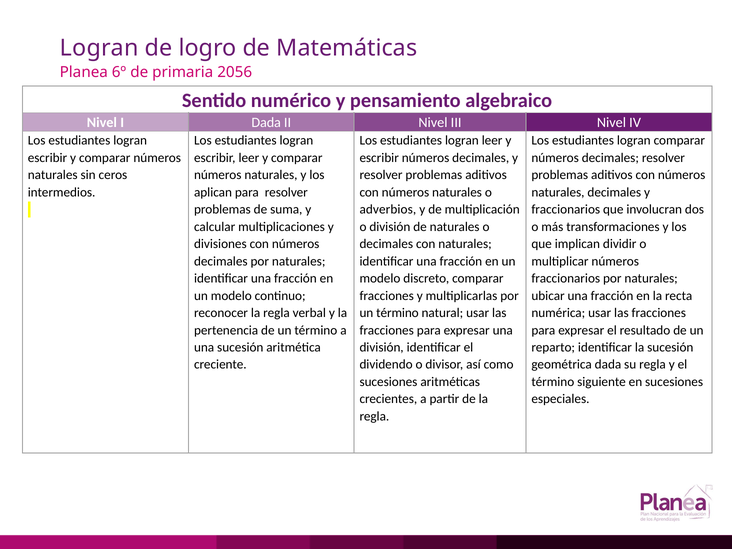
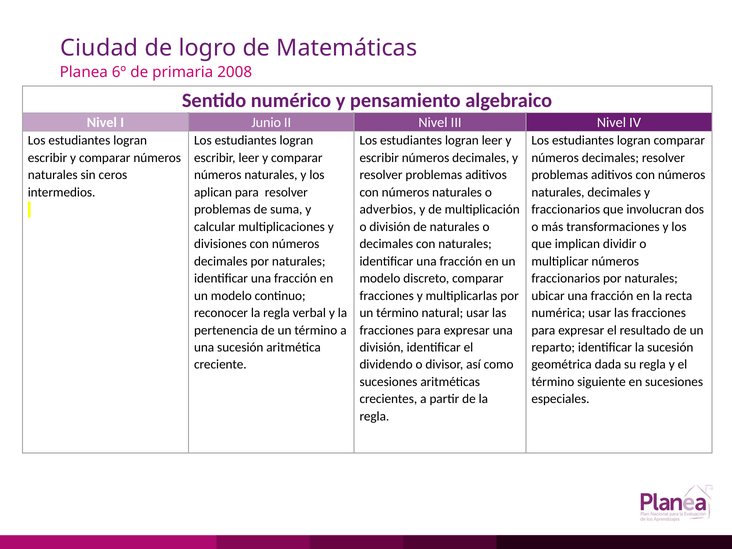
Logran at (99, 48): Logran -> Ciudad
2056: 2056 -> 2008
I Dada: Dada -> Junio
